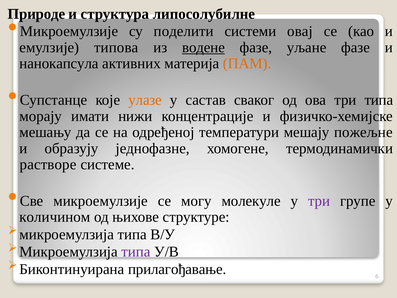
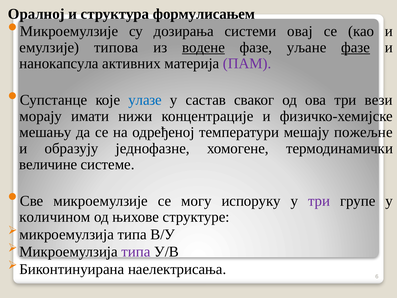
Природе: Природе -> Оралној
липосолубилне: липосолубилне -> формулисањем
поделити: поделити -> дозирања
фазе at (356, 47) underline: none -> present
ПАМ colour: orange -> purple
улазе colour: orange -> blue
три типа: типа -> вези
растворе: растворе -> величине
молекуле: молекуле -> испоруку
прилагођавање: прилагођавање -> наелектрисања
